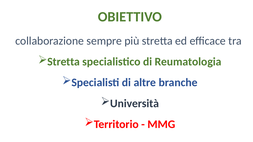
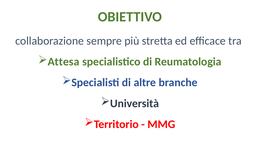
Stretta at (64, 62): Stretta -> Attesa
